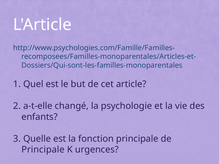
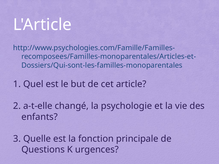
Principale at (43, 150): Principale -> Questions
